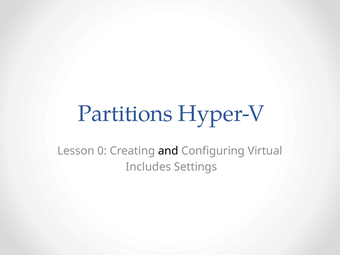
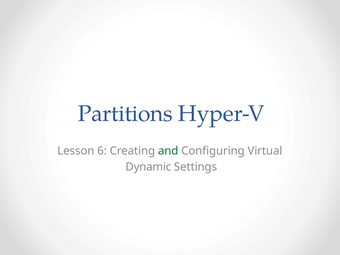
0: 0 -> 6
and colour: black -> green
Includes: Includes -> Dynamic
